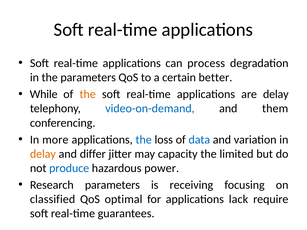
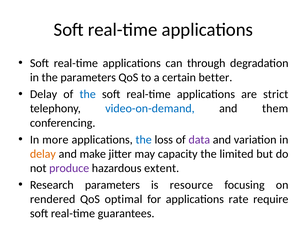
process: process -> through
While at (44, 94): While -> Delay
the at (88, 94) colour: orange -> blue
are delay: delay -> strict
data colour: blue -> purple
differ: differ -> make
produce colour: blue -> purple
power: power -> extent
receiving: receiving -> resource
classified: classified -> rendered
lack: lack -> rate
